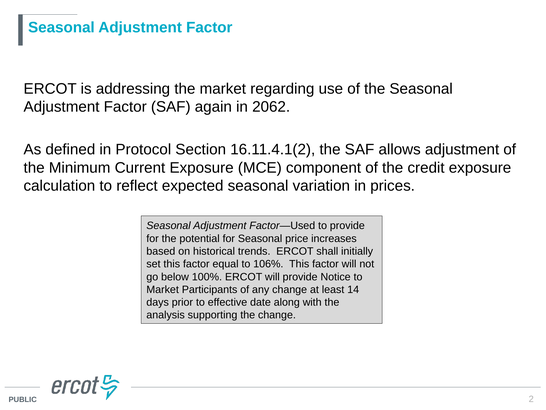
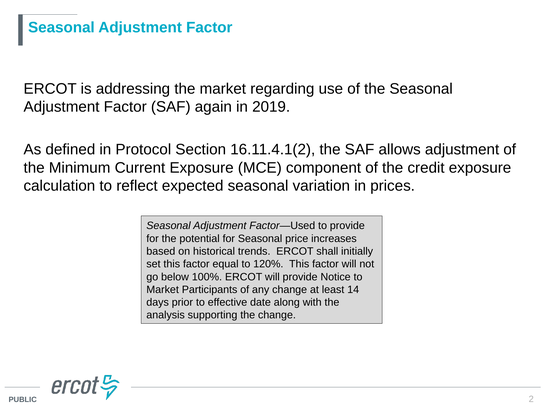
2062: 2062 -> 2019
106%: 106% -> 120%
